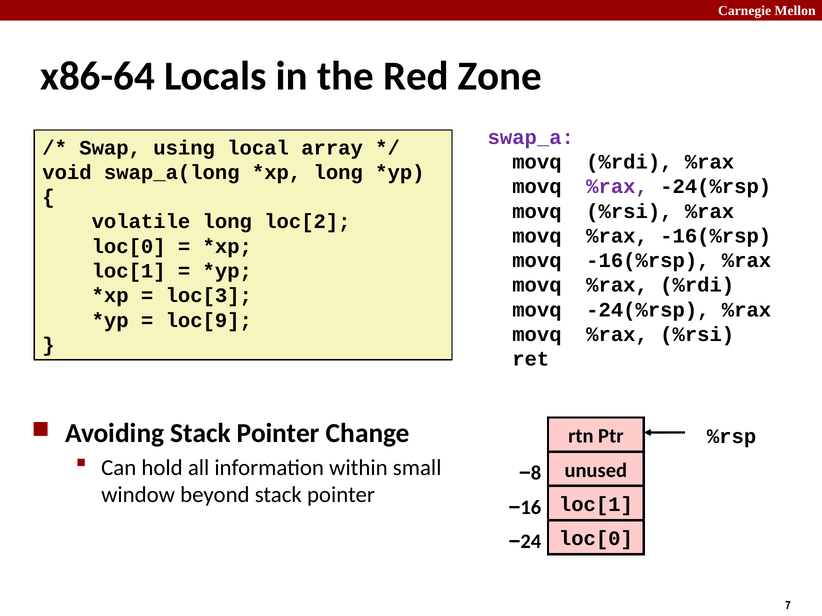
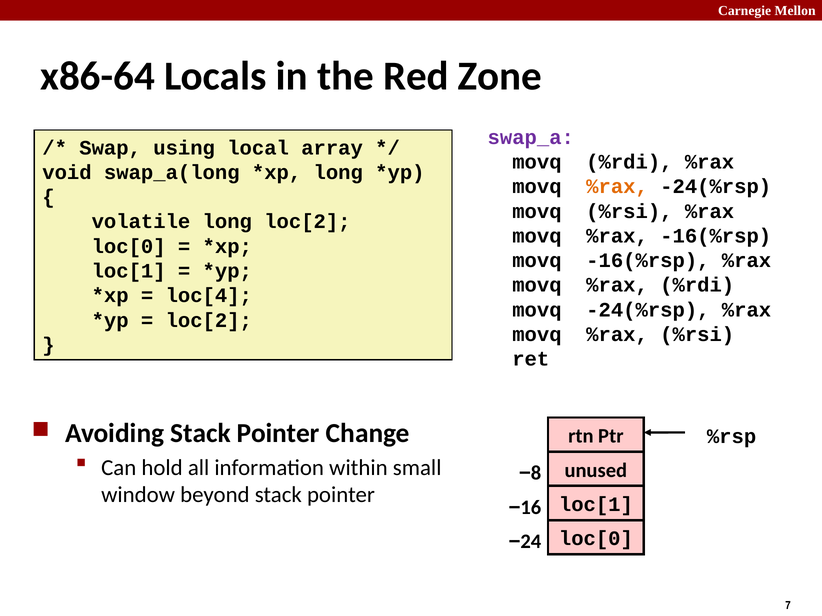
%rax at (617, 187) colour: purple -> orange
loc[3: loc[3 -> loc[4
loc[9 at (209, 320): loc[9 -> loc[2
